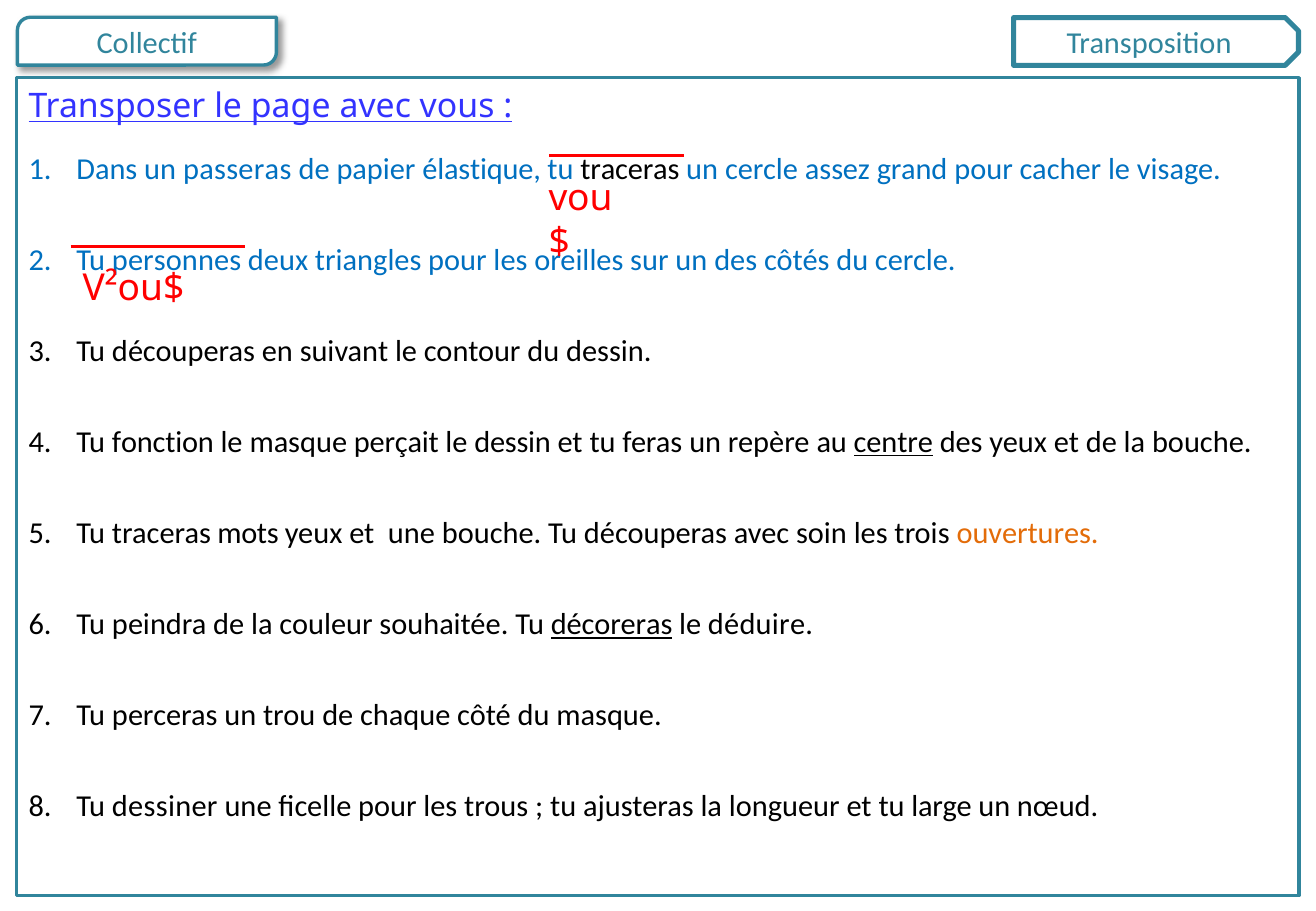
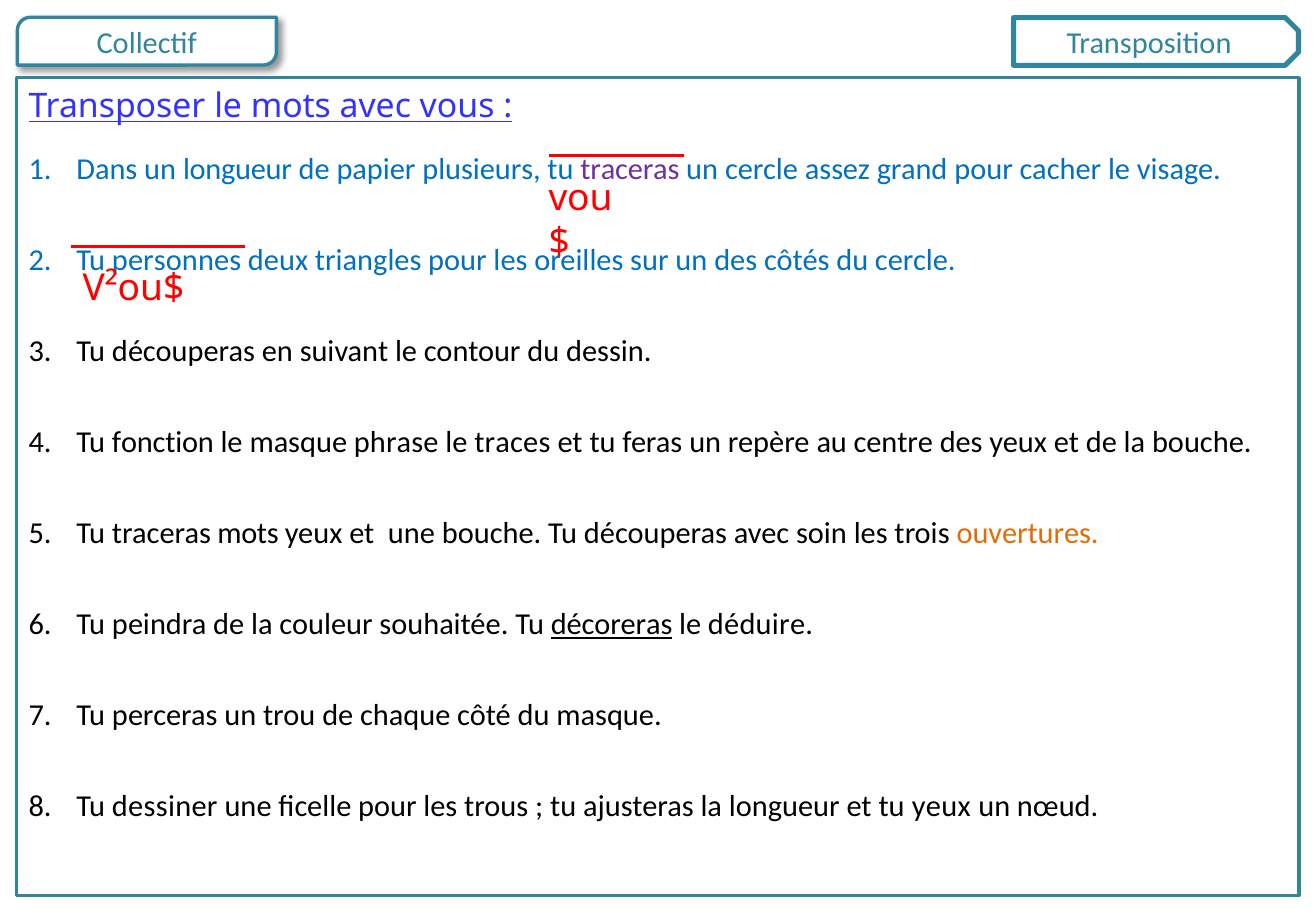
le page: page -> mots
un passeras: passeras -> longueur
élastique: élastique -> plusieurs
traceras at (630, 169) colour: black -> purple
perçait: perçait -> phrase
le dessin: dessin -> traces
centre underline: present -> none
tu large: large -> yeux
